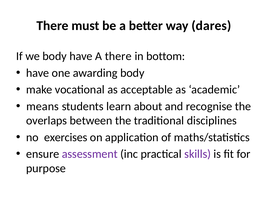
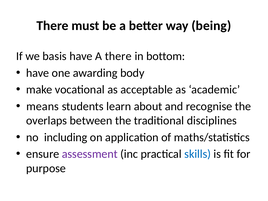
dares: dares -> being
we body: body -> basis
exercises: exercises -> including
skills colour: purple -> blue
